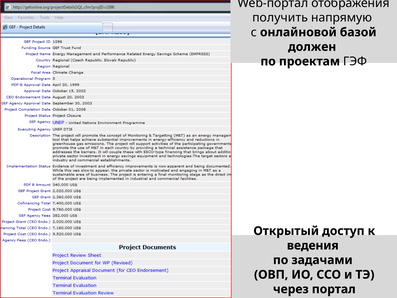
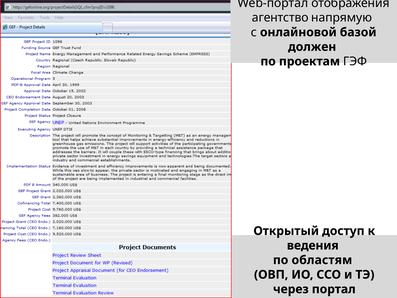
получить: получить -> агентство
задачами: задачами -> областям
